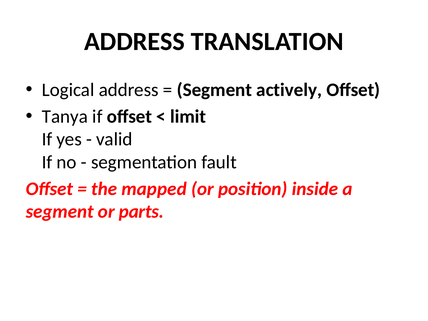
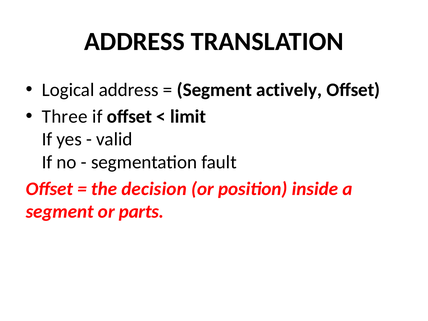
Tanya: Tanya -> Three
mapped: mapped -> decision
